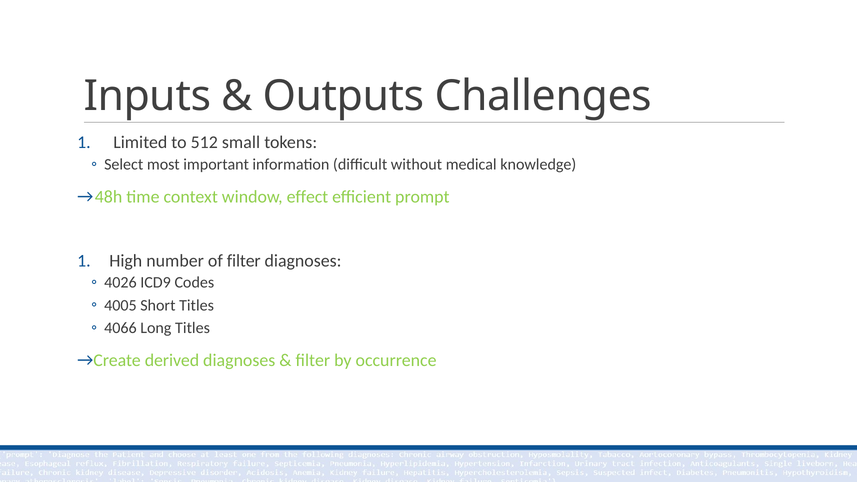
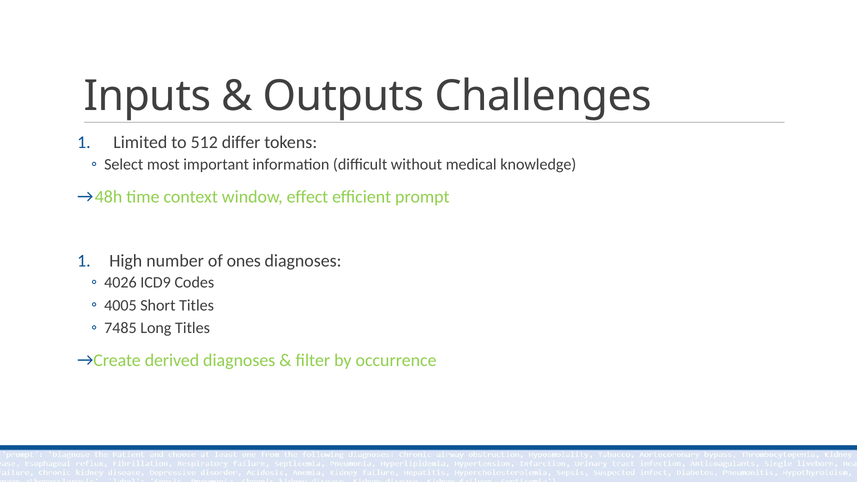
small: small -> differ
of filter: filter -> ones
4066: 4066 -> 7485
